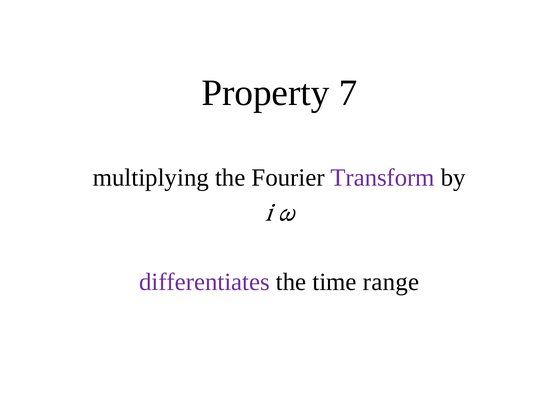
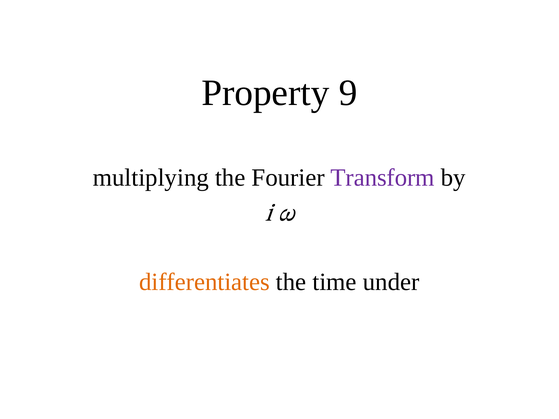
7: 7 -> 9
differentiates colour: purple -> orange
range: range -> under
